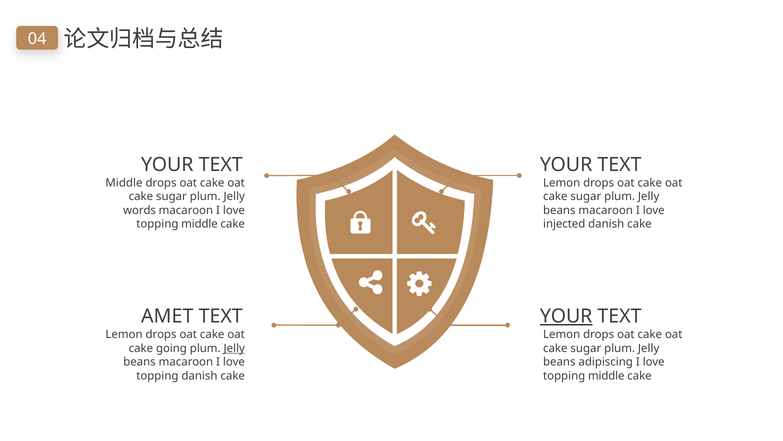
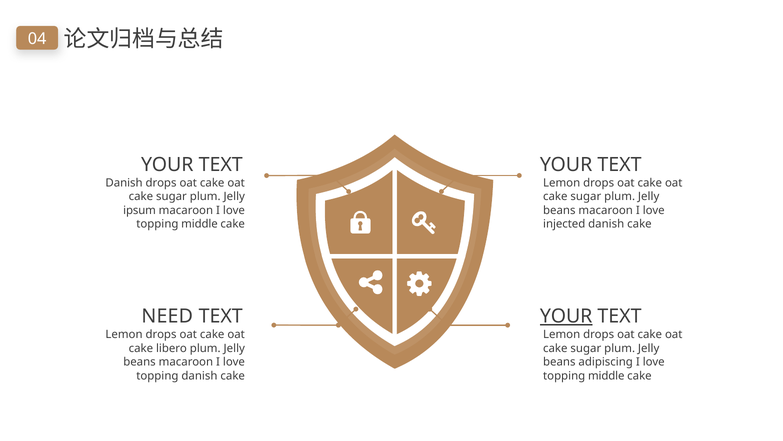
Middle at (124, 183): Middle -> Danish
words: words -> ipsum
AMET: AMET -> NEED
going: going -> libero
Jelly at (234, 348) underline: present -> none
